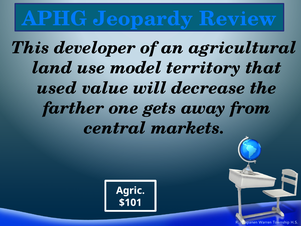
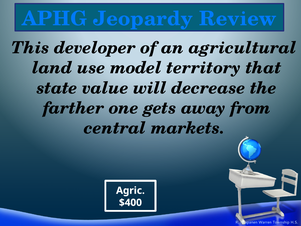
used: used -> state
$101: $101 -> $400
